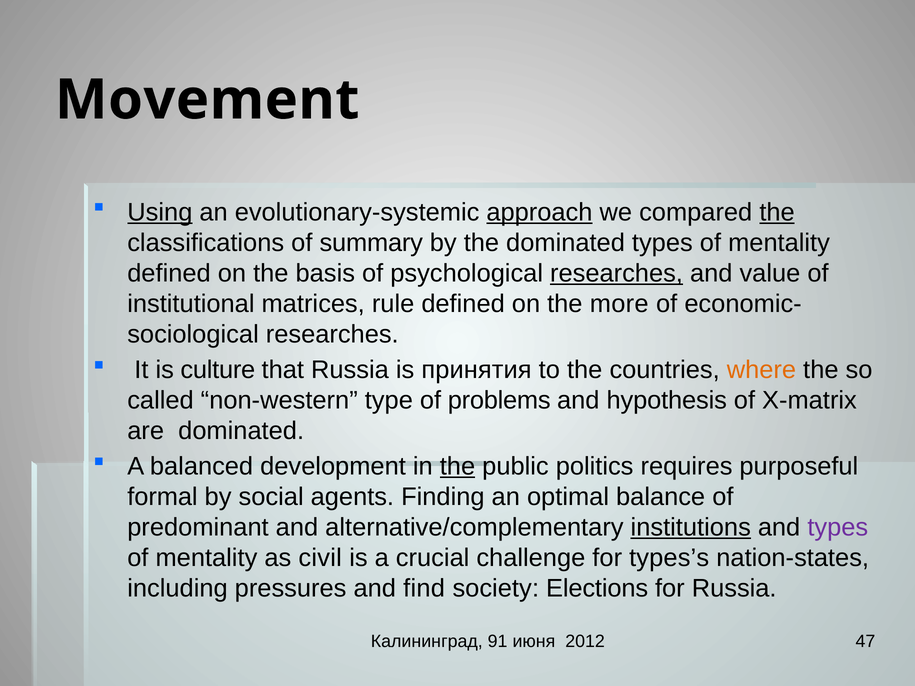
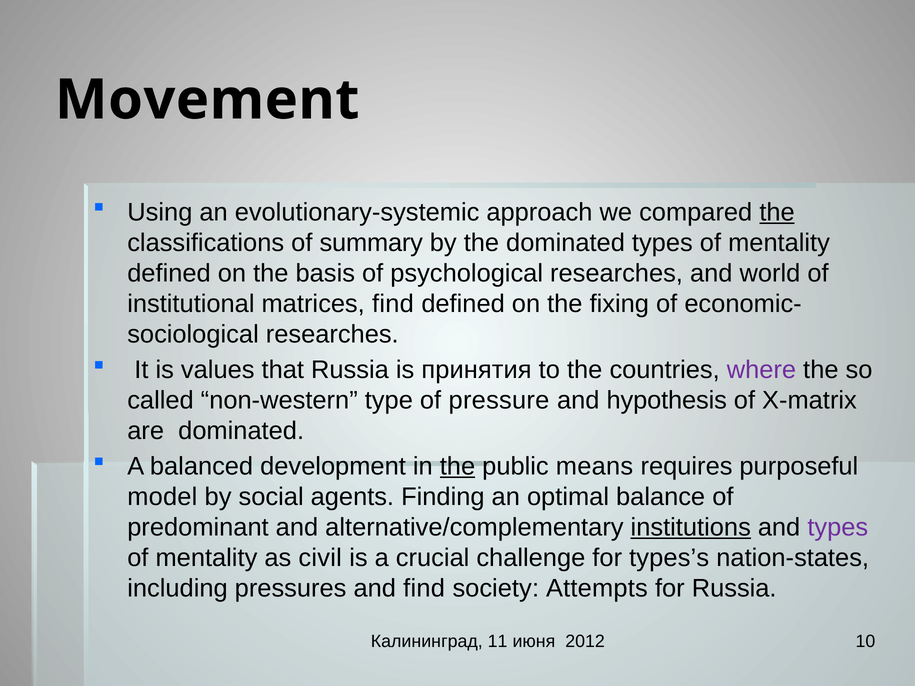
Using underline: present -> none
approach underline: present -> none
researches at (616, 273) underline: present -> none
value: value -> world
matriсes rule: rule -> find
more: more -> fixing
culture: culture -> values
where colour: orange -> purple
problems: problems -> pressure
politics: politics -> means
formal: formal -> model
Elections: Elections -> Attempts
91: 91 -> 11
47: 47 -> 10
